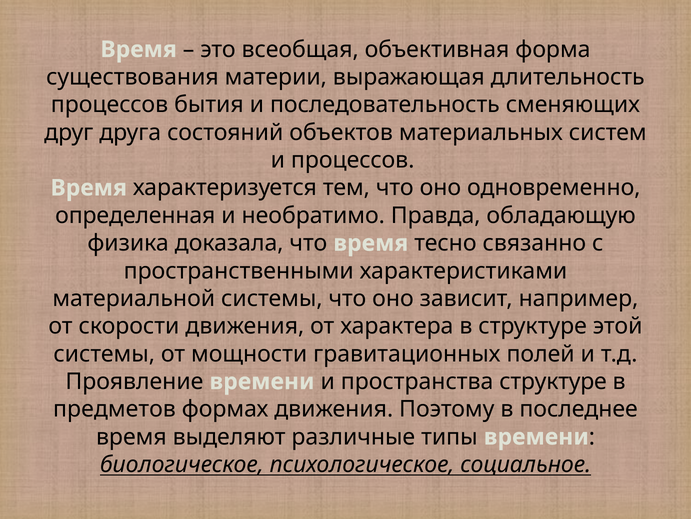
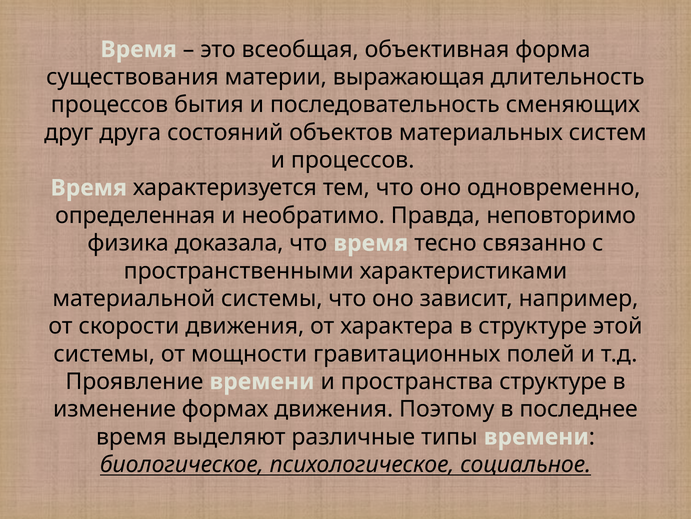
обладающую: обладающую -> неповторимо
предметов: предметов -> изменение
